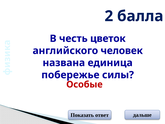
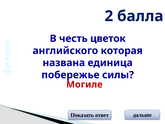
человек: человек -> которая
Особые: Особые -> Могиле
